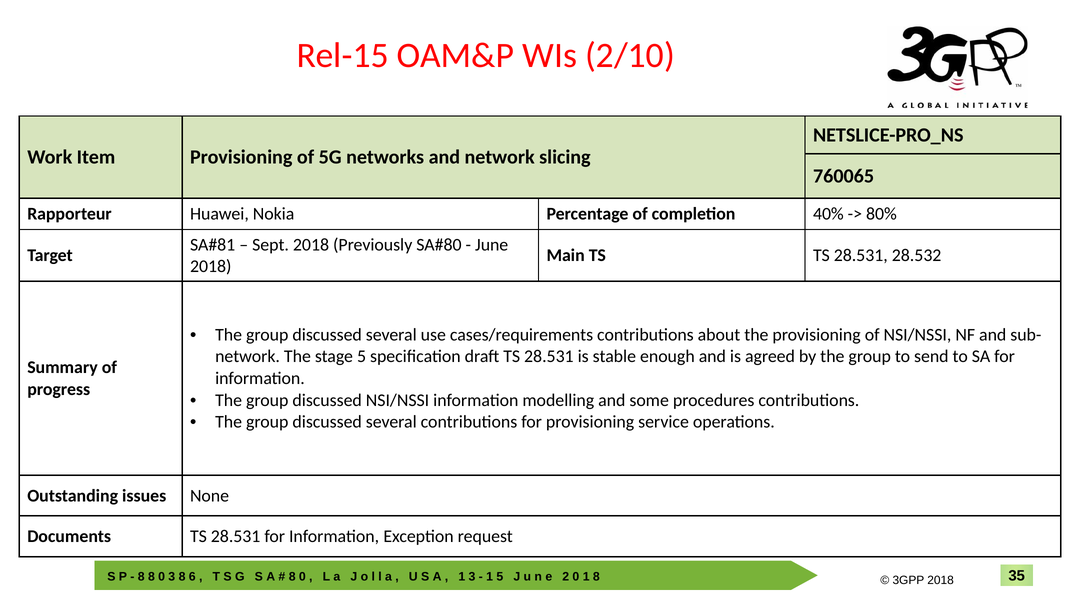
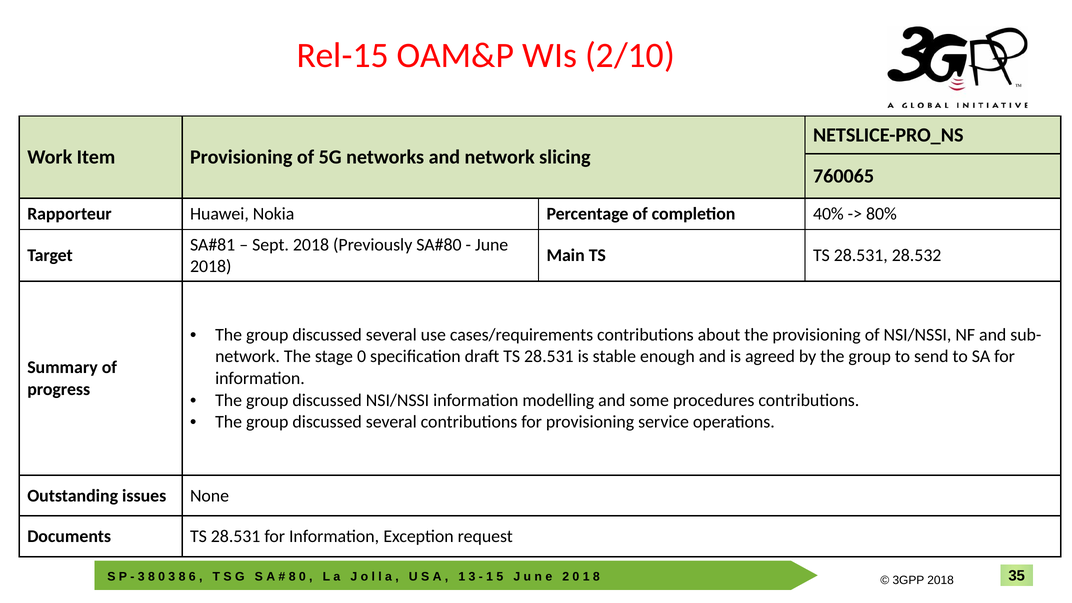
stage 5: 5 -> 0
8 at (141, 577): 8 -> 3
